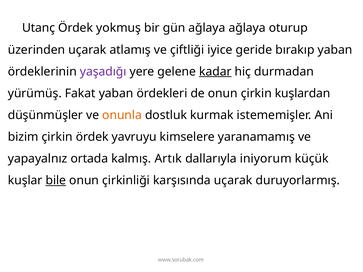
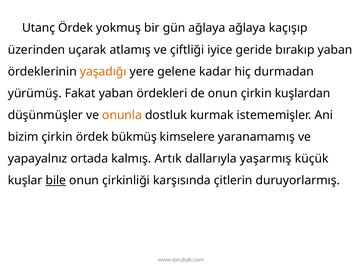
oturup: oturup -> kaçışıp
yaşadığı colour: purple -> orange
kadar underline: present -> none
yavruyu: yavruyu -> bükmüş
iniyorum: iniyorum -> yaşarmış
karşısında uçarak: uçarak -> çitlerin
